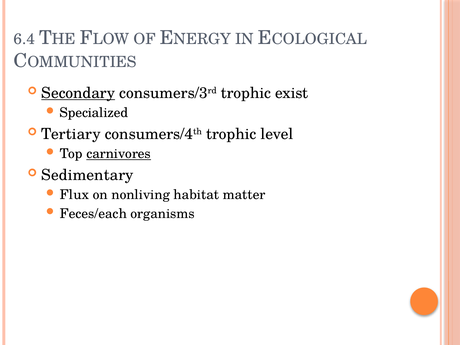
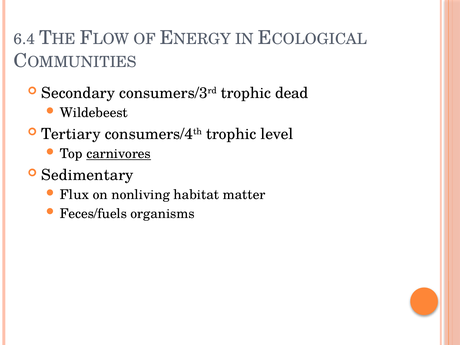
Secondary underline: present -> none
exist: exist -> dead
Specialized: Specialized -> Wildebeest
Feces/each: Feces/each -> Feces/fuels
